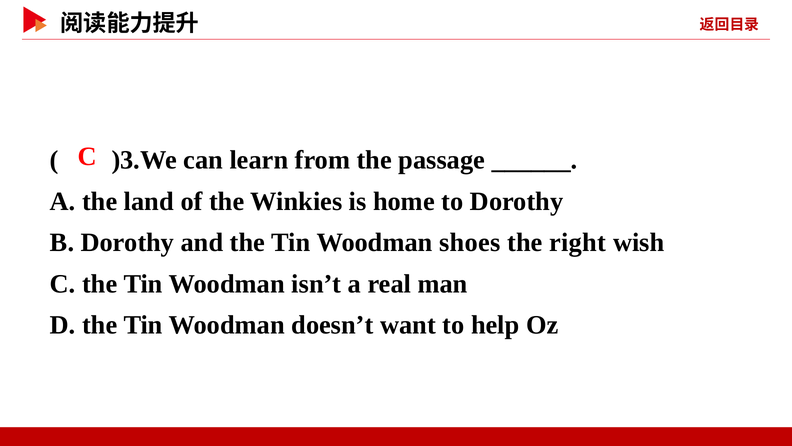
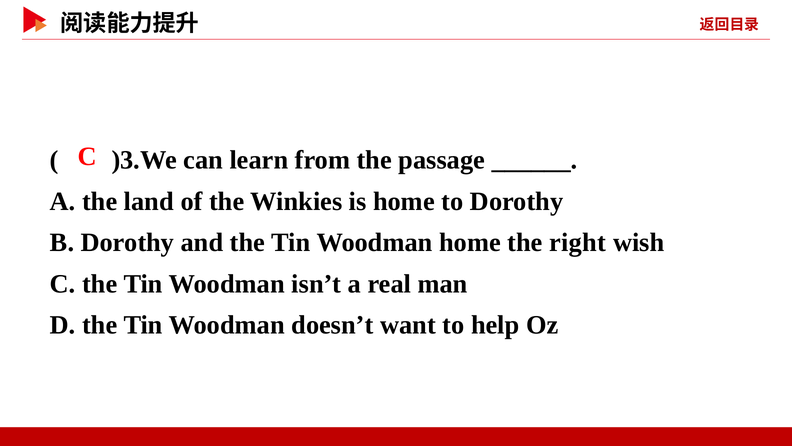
Woodman shoes: shoes -> home
